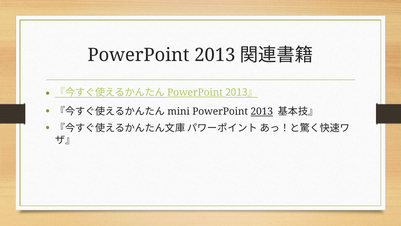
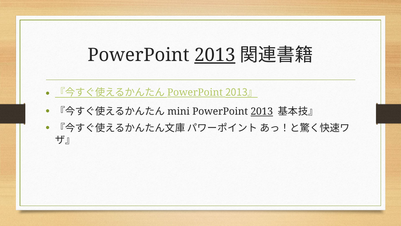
2013 at (215, 55) underline: none -> present
